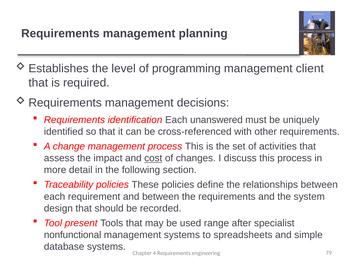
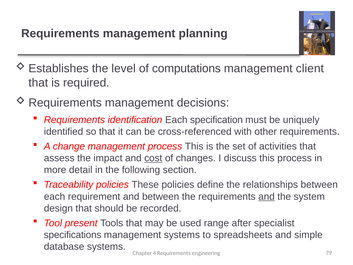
programming: programming -> computations
unanswered: unanswered -> specification
and at (266, 196) underline: none -> present
nonfunctional: nonfunctional -> specifications
